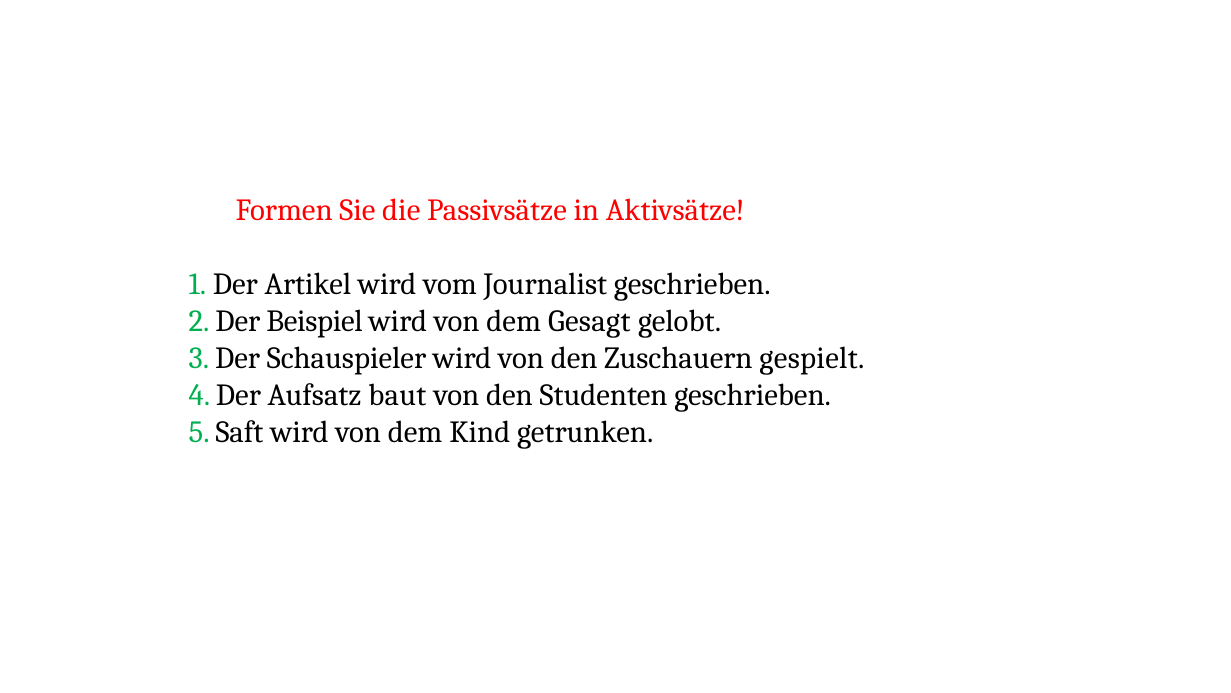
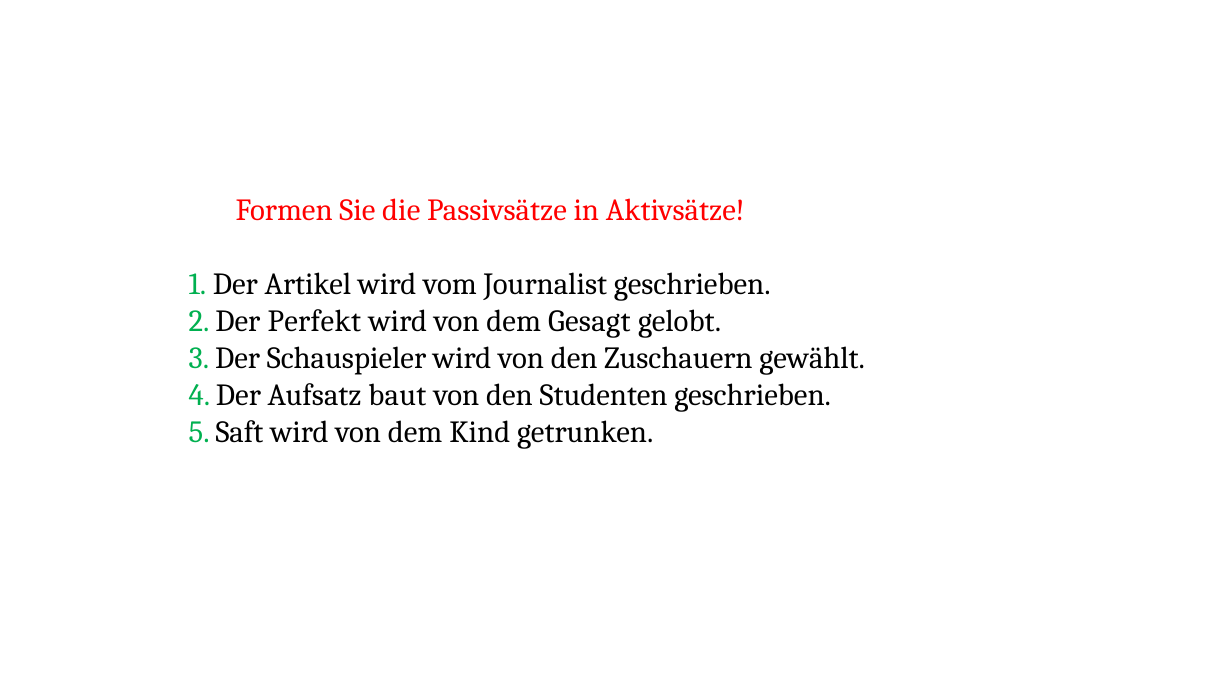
Beispiel: Beispiel -> Perfekt
gespielt: gespielt -> gewählt
